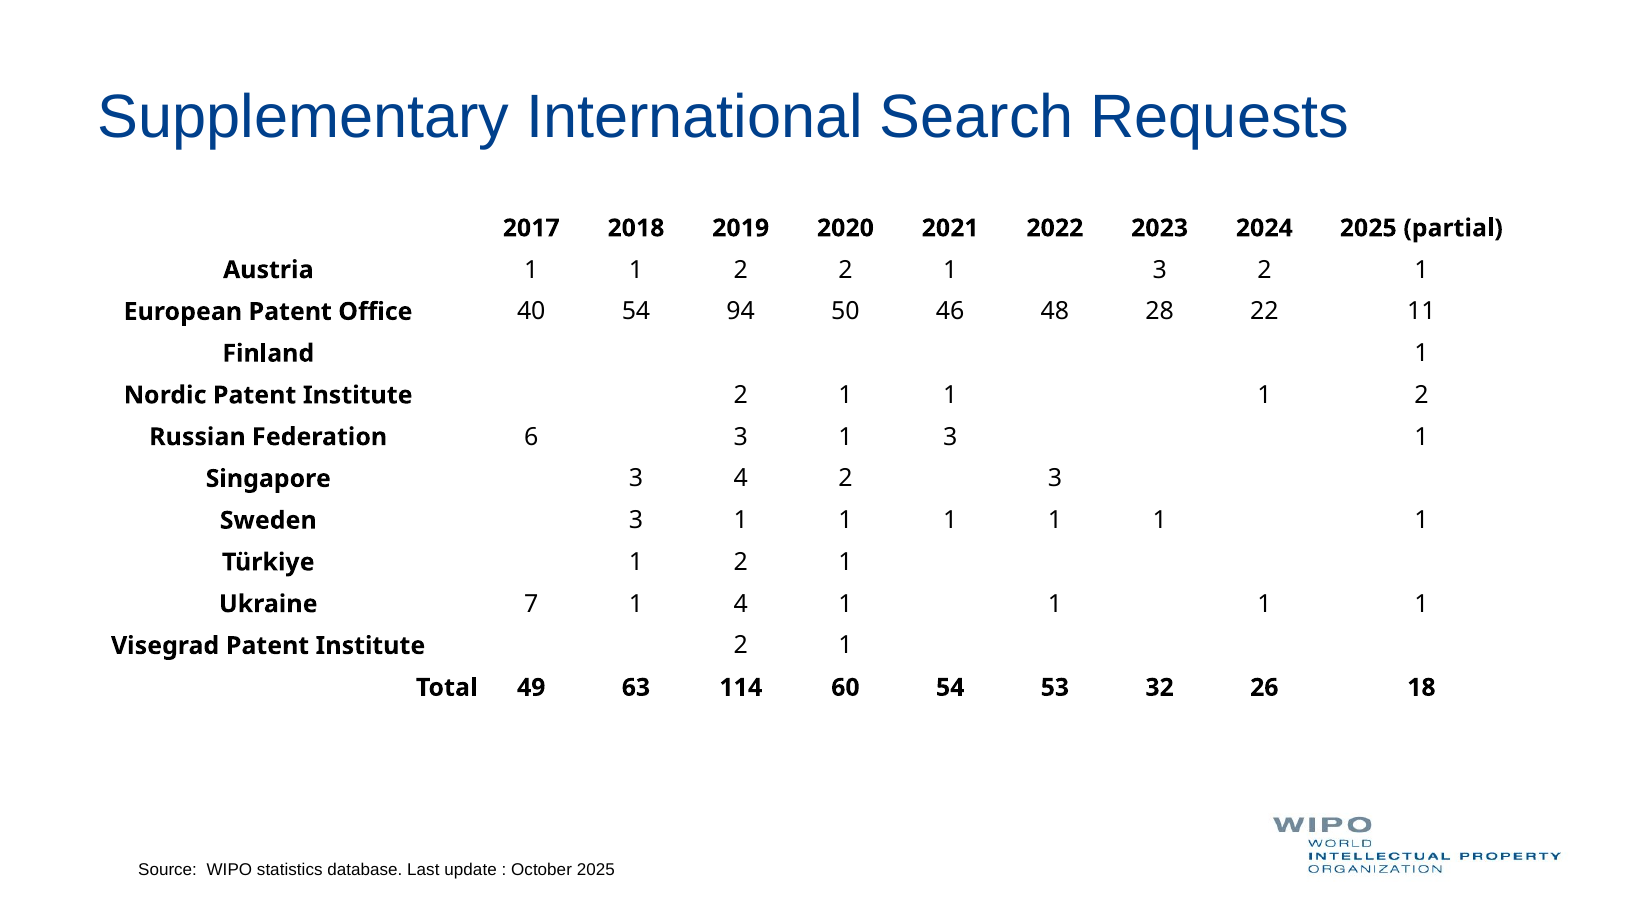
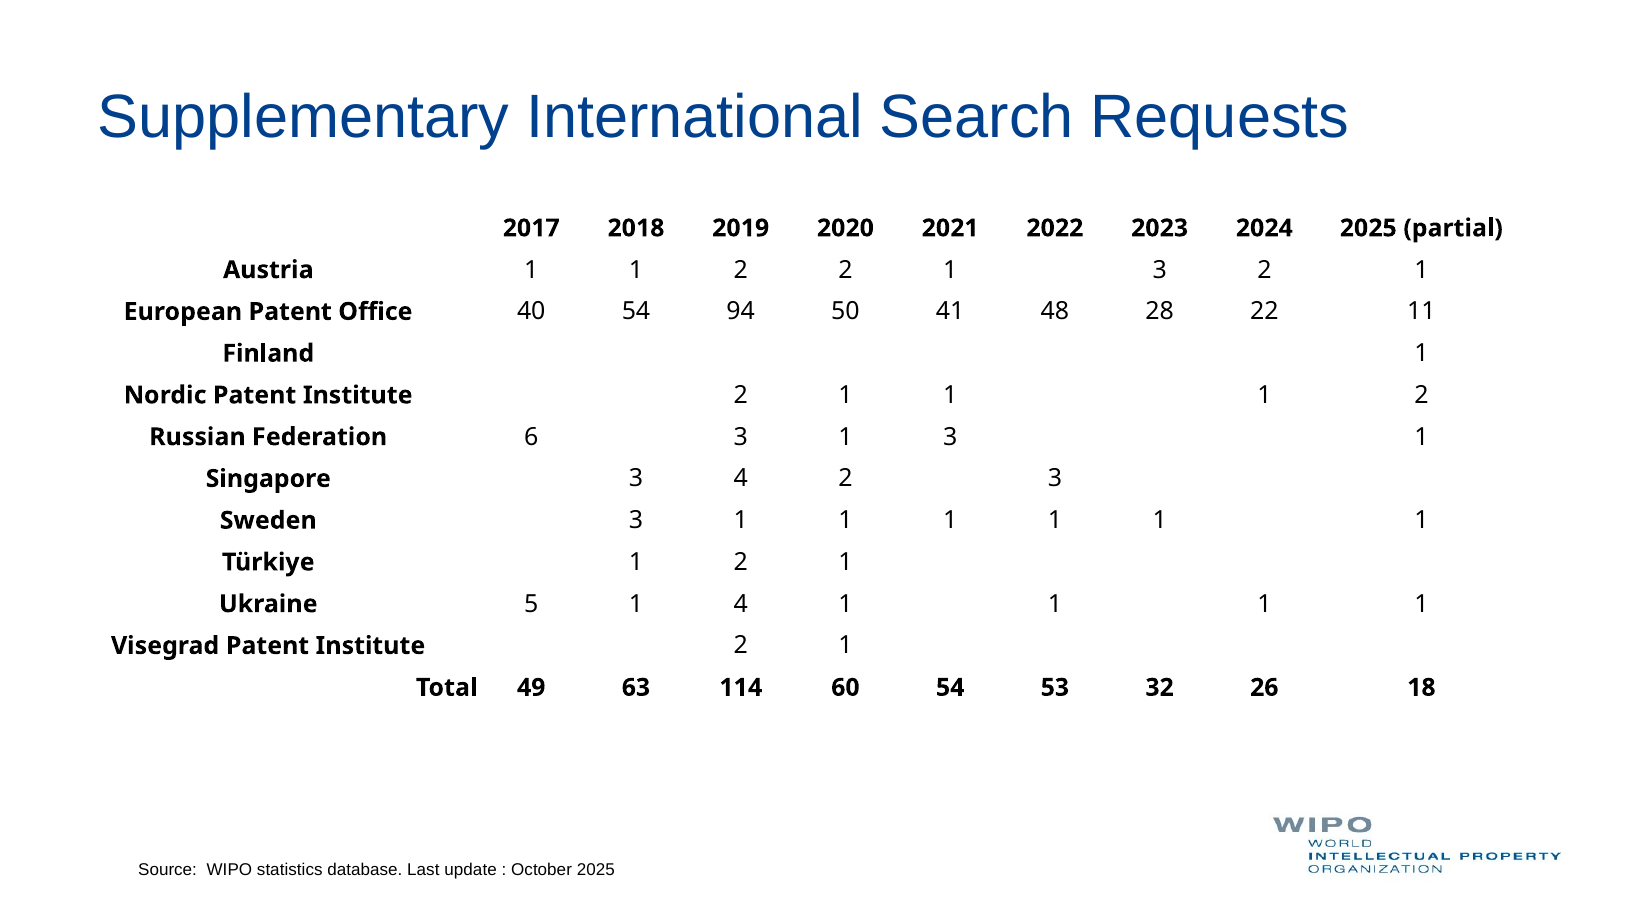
46: 46 -> 41
7: 7 -> 5
